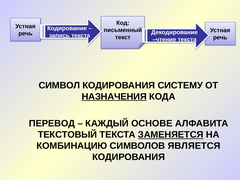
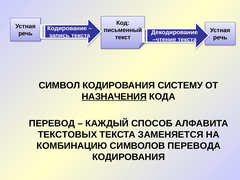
ОСНОВЕ: ОСНОВЕ -> СПОСОБ
ТЕКСТОВЫЙ: ТЕКСТОВЫЙ -> ТЕКСТОВЫХ
ЗАМЕНЯЕТСЯ underline: present -> none
ЯВЛЯЕТСЯ: ЯВЛЯЕТСЯ -> ПЕРЕВОДА
